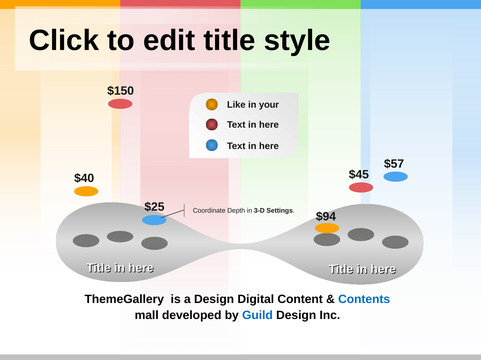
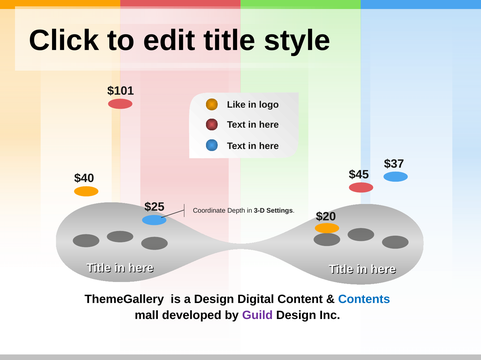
$150: $150 -> $101
your: your -> logo
$57: $57 -> $37
$94: $94 -> $20
Guild colour: blue -> purple
